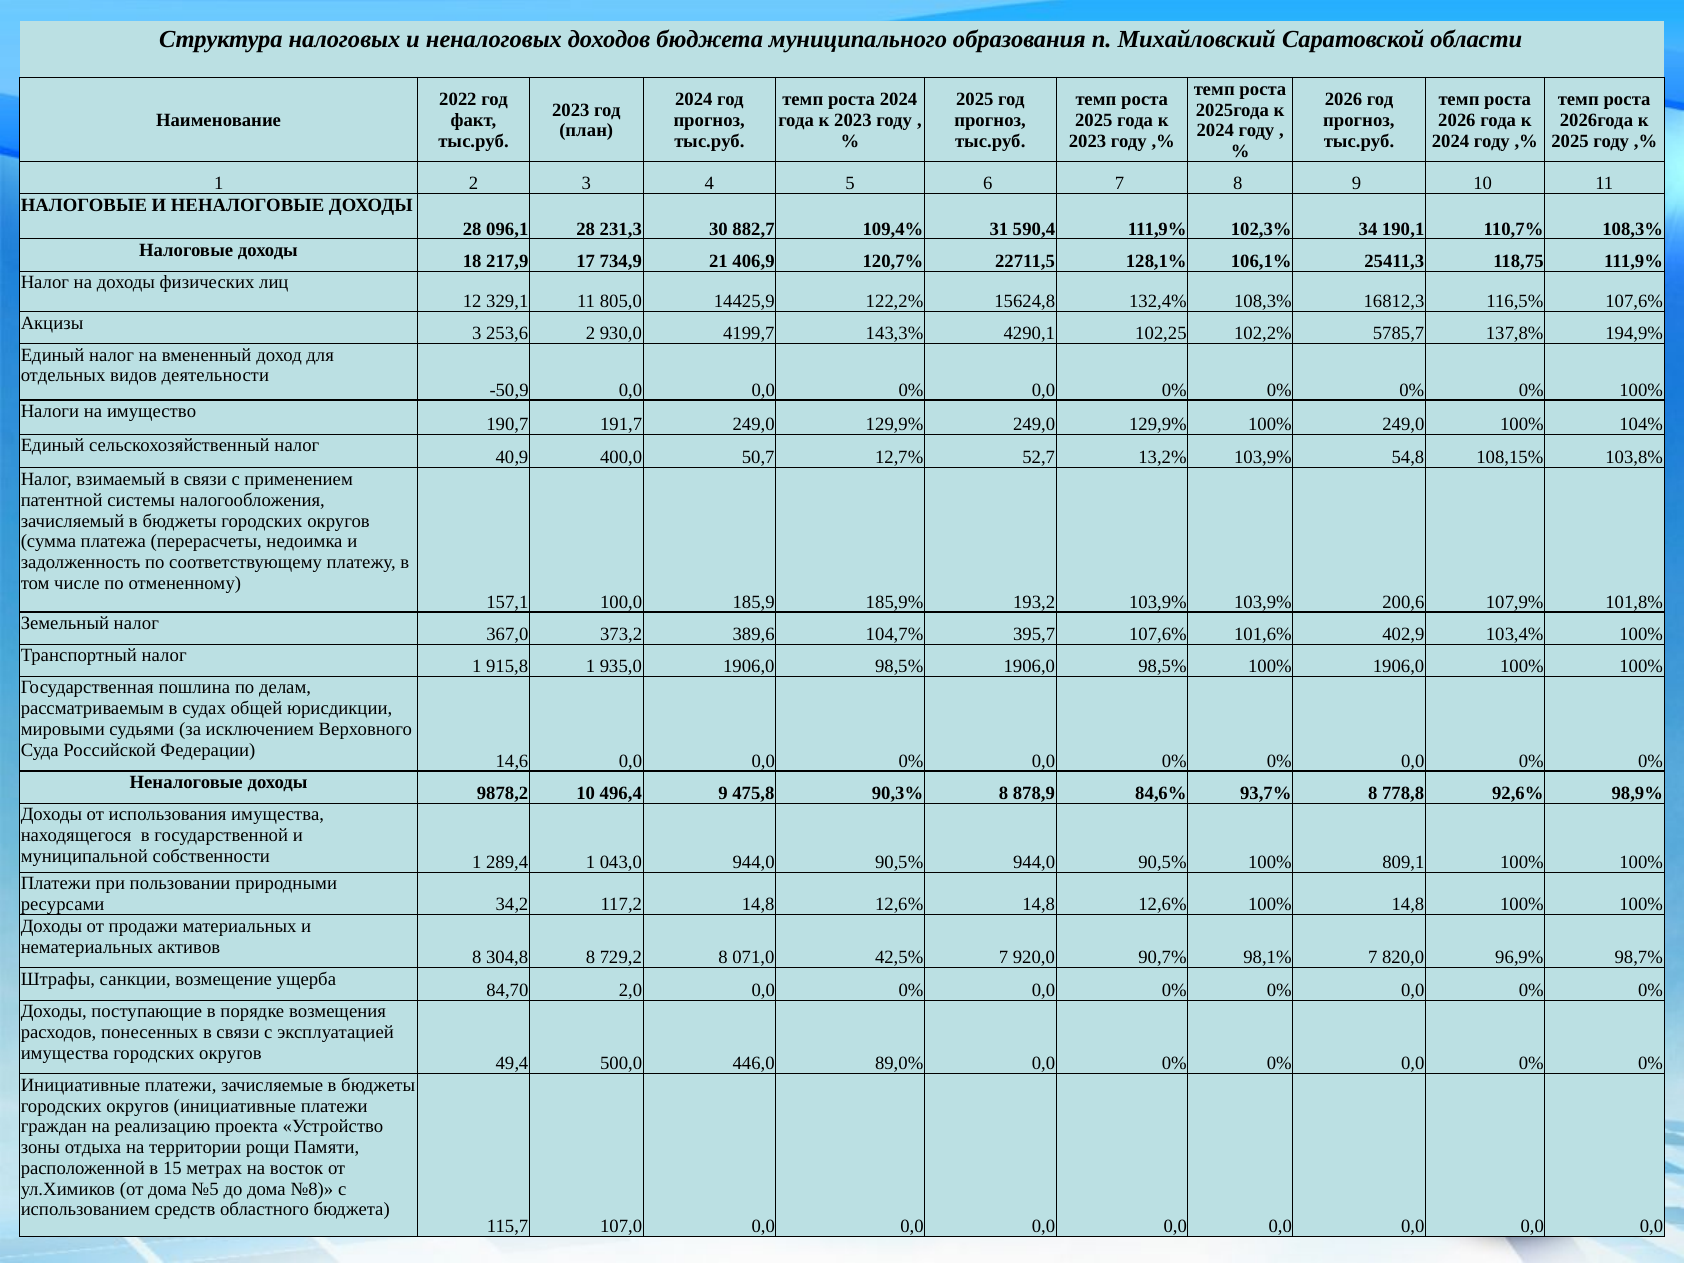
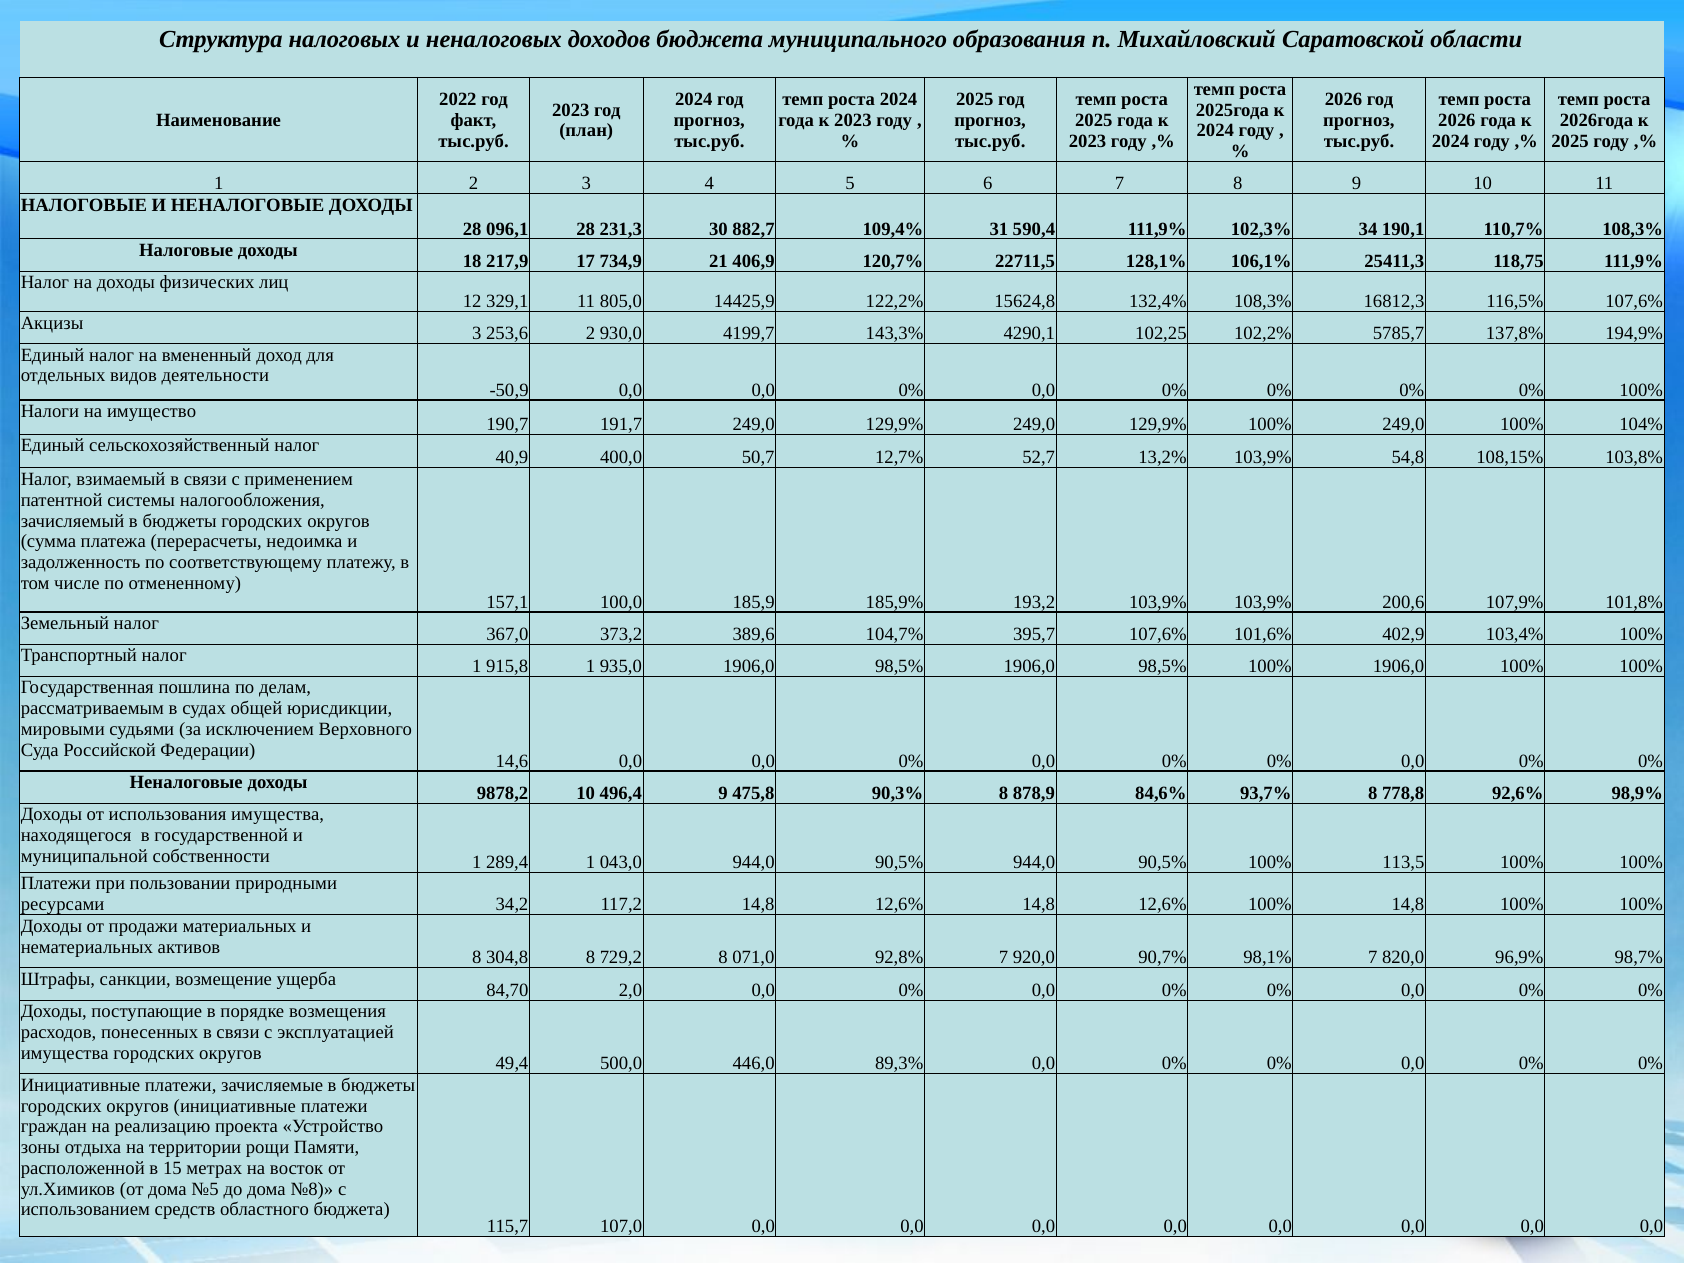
809,1: 809,1 -> 113,5
42,5%: 42,5% -> 92,8%
89,0%: 89,0% -> 89,3%
